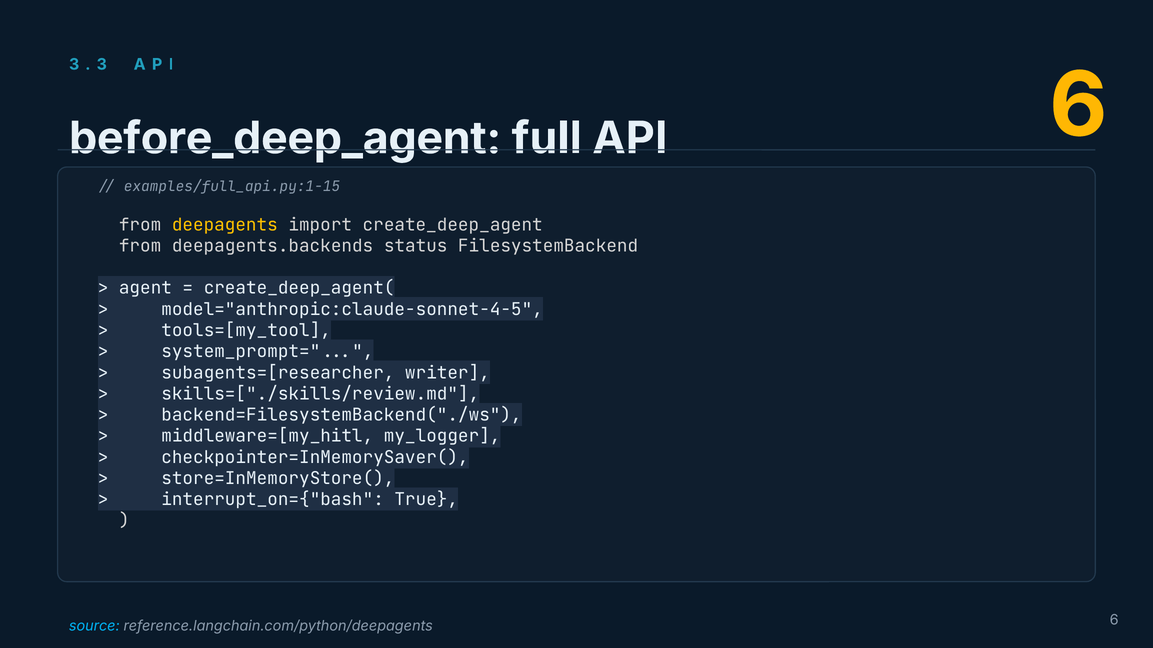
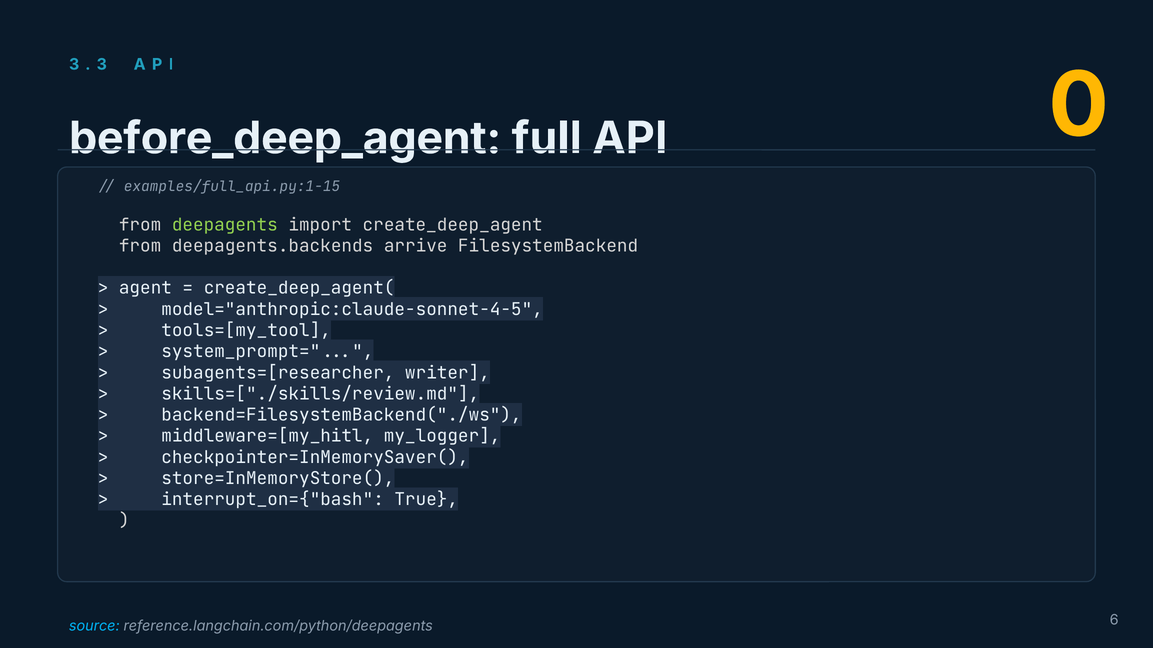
API 6: 6 -> 0
deepagents colour: yellow -> light green
status: status -> arrive
